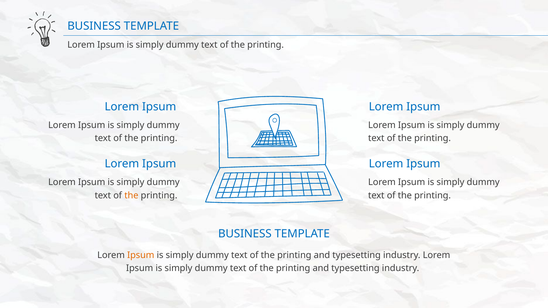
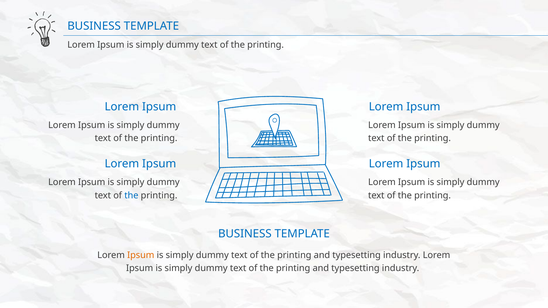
the at (131, 196) colour: orange -> blue
